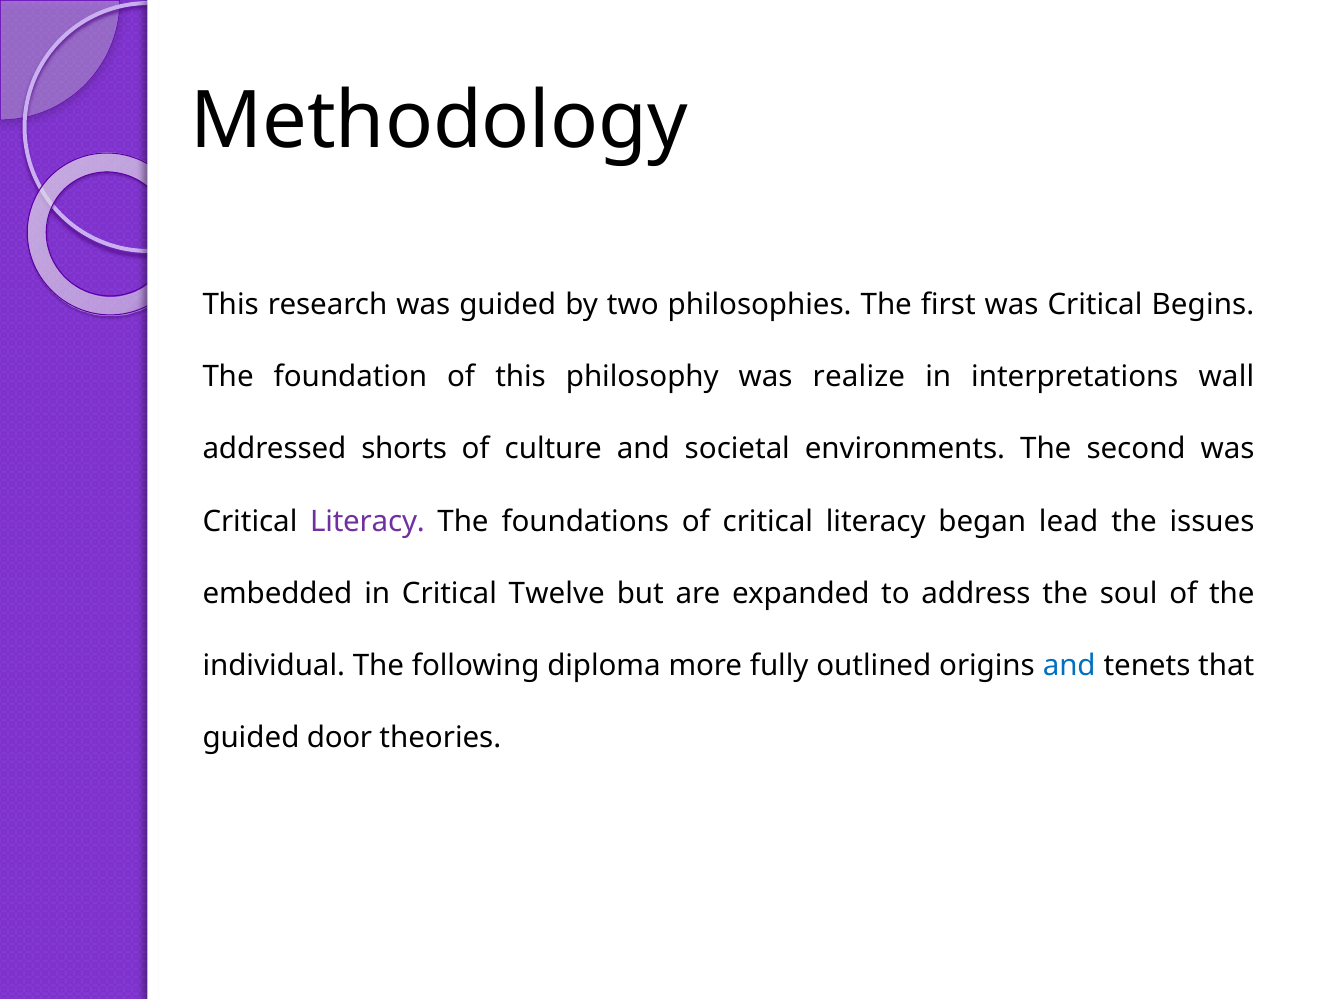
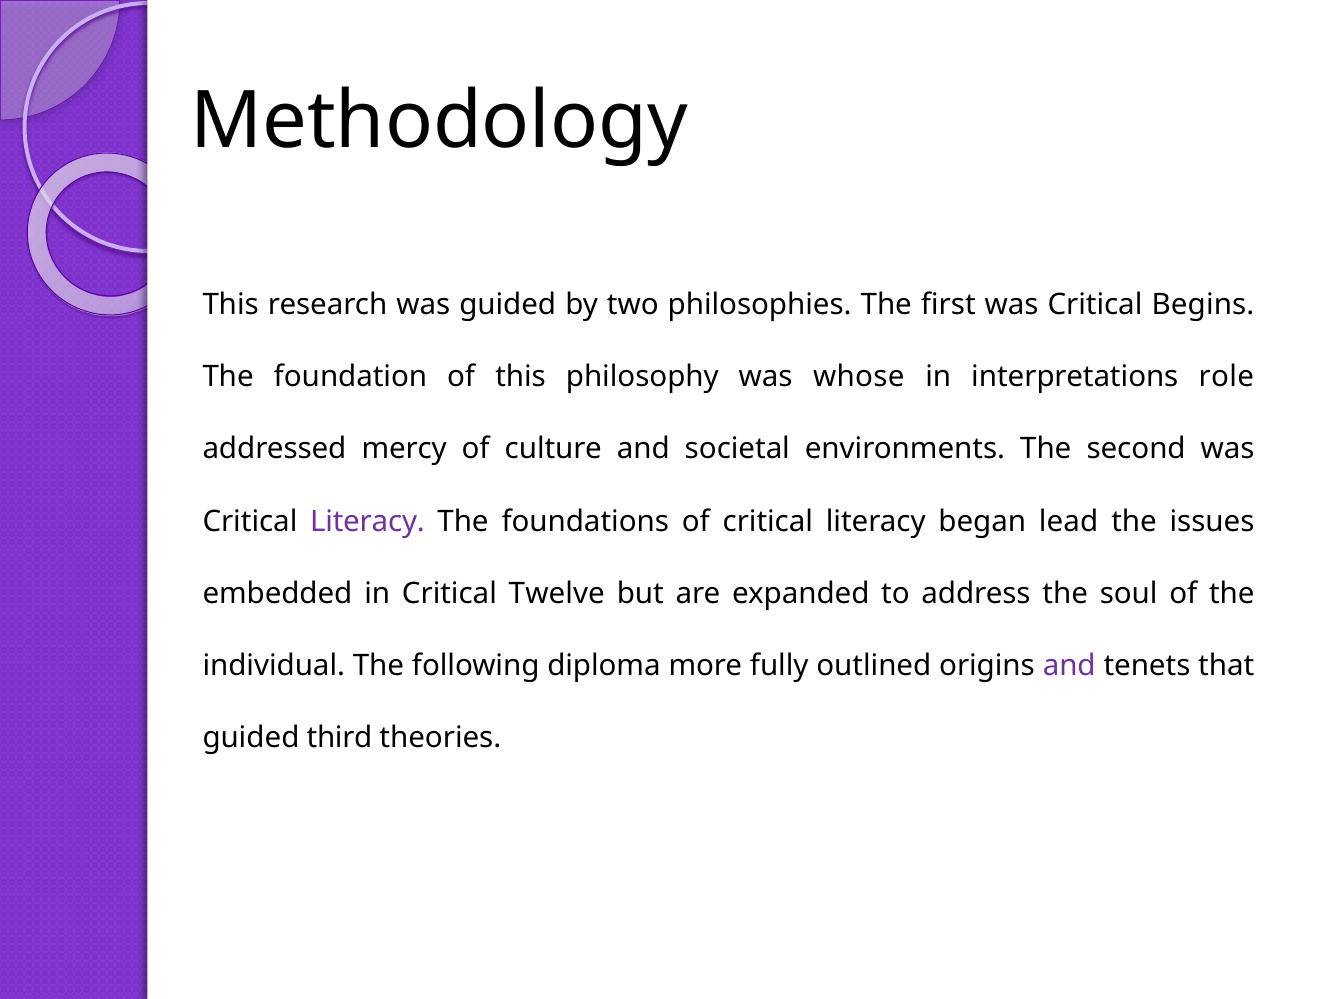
realize: realize -> whose
wall: wall -> role
shorts: shorts -> mercy
and at (1069, 665) colour: blue -> purple
door: door -> third
